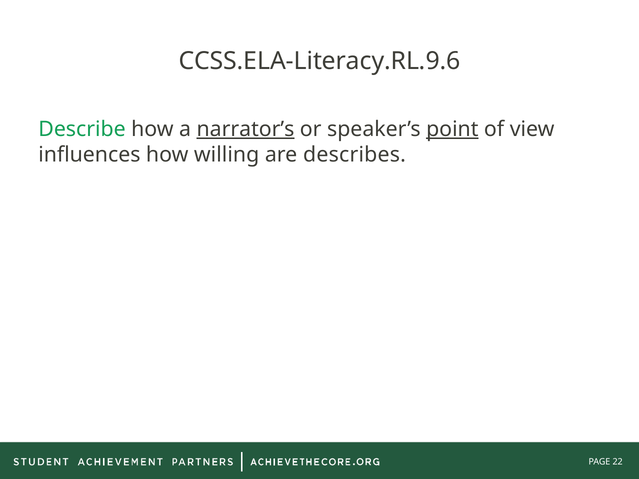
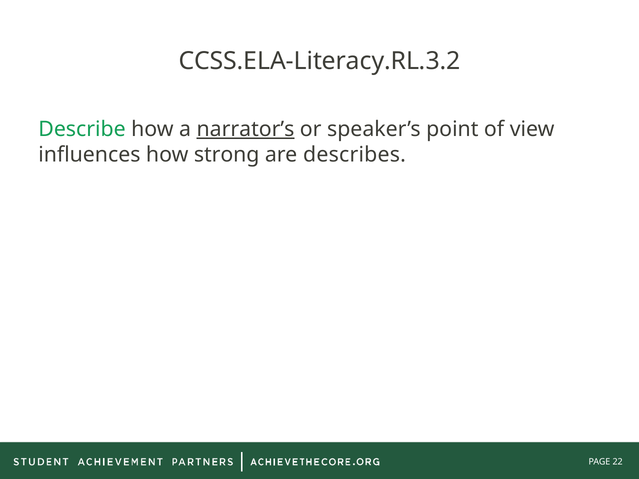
CCSS.ELA-Literacy.RL.9.6: CCSS.ELA-Literacy.RL.9.6 -> CCSS.ELA-Literacy.RL.3.2
point underline: present -> none
willing: willing -> strong
